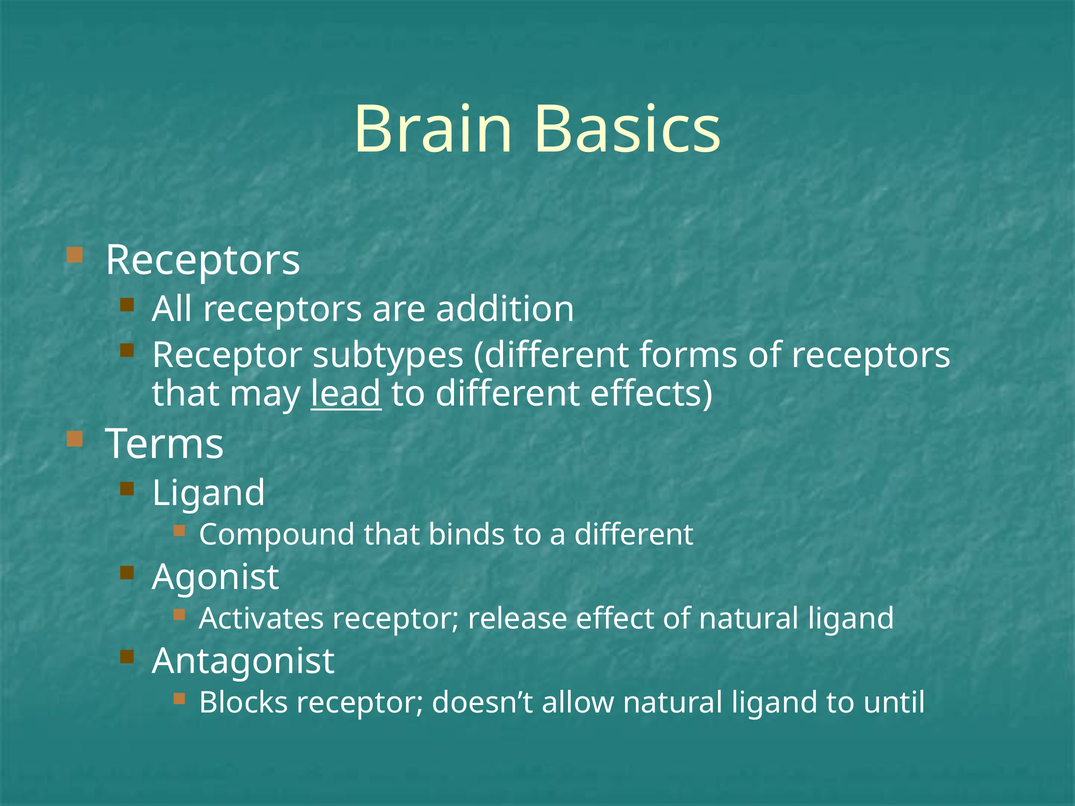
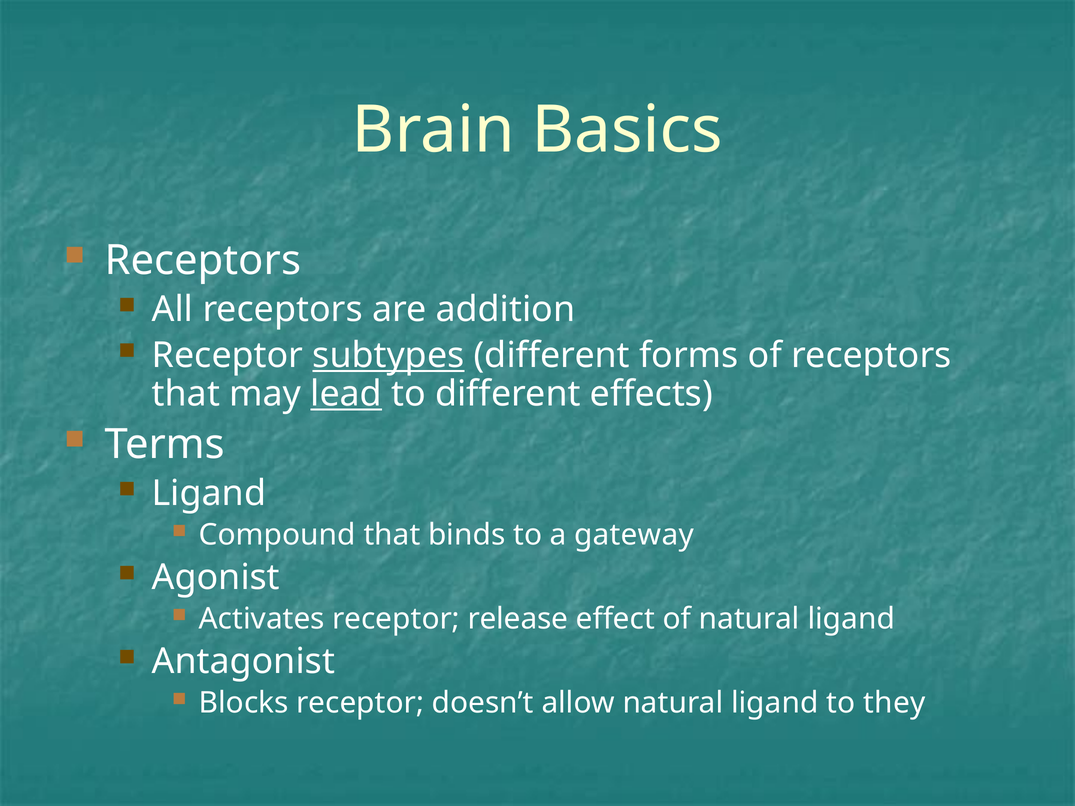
subtypes underline: none -> present
a different: different -> gateway
until: until -> they
